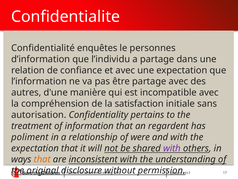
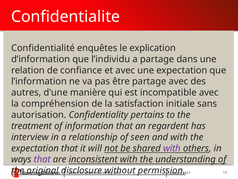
personnes: personnes -> explication
poliment at (30, 137): poliment -> interview
were: were -> seen
that at (42, 159) colour: orange -> purple
